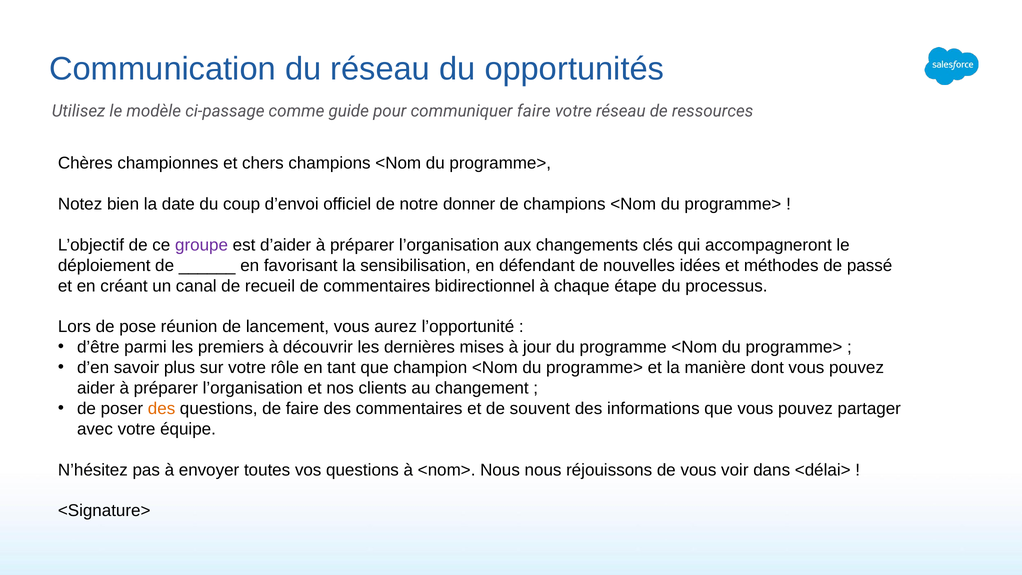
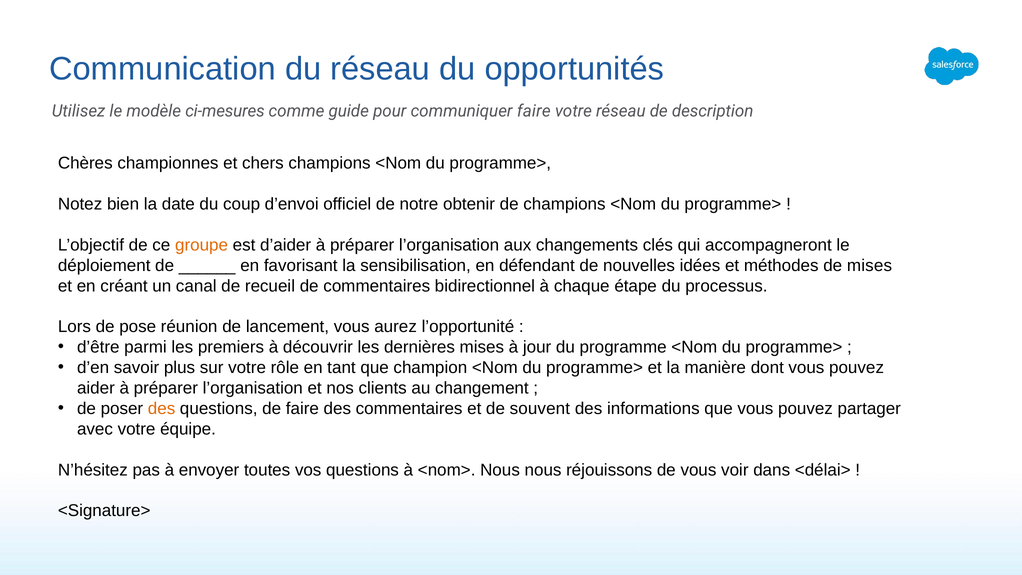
ci-passage: ci-passage -> ci-mesures
ressources: ressources -> description
donner: donner -> obtenir
groupe colour: purple -> orange
de passé: passé -> mises
